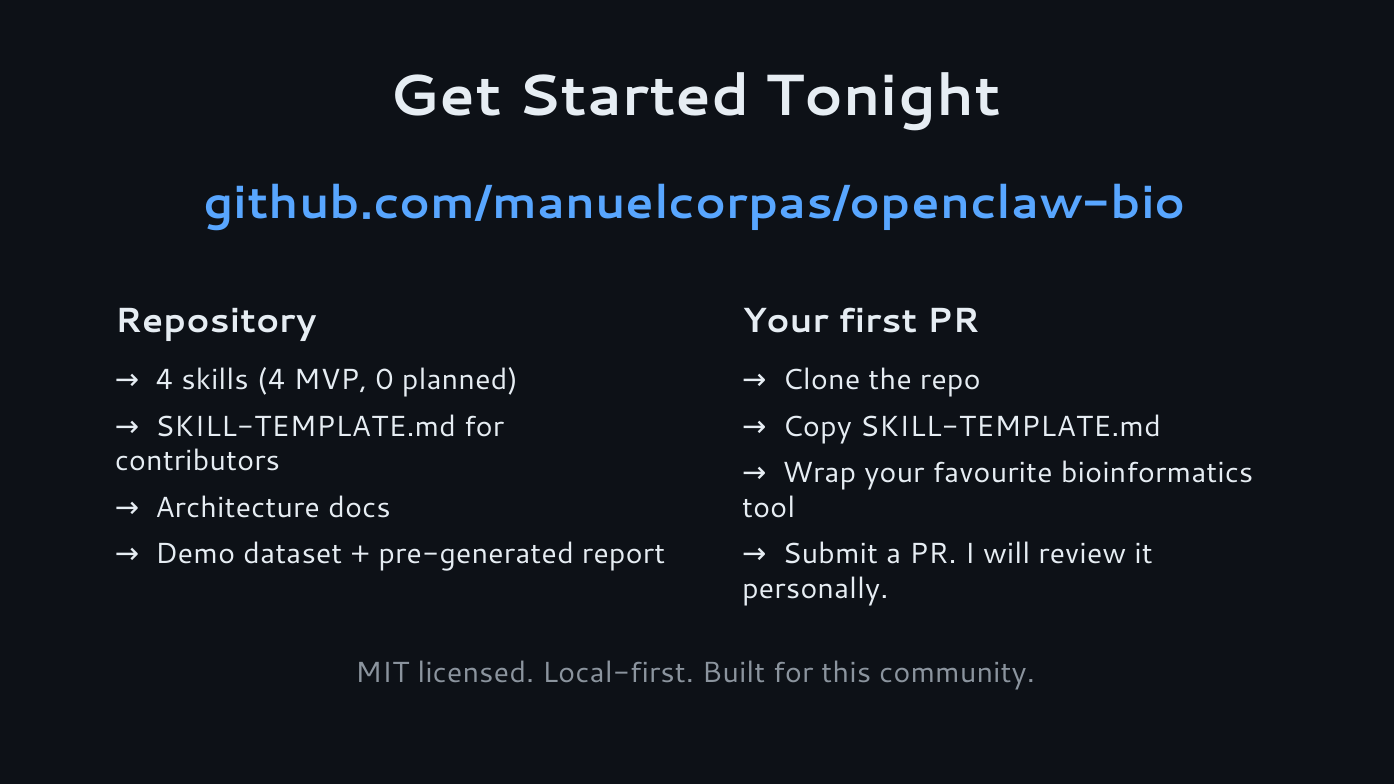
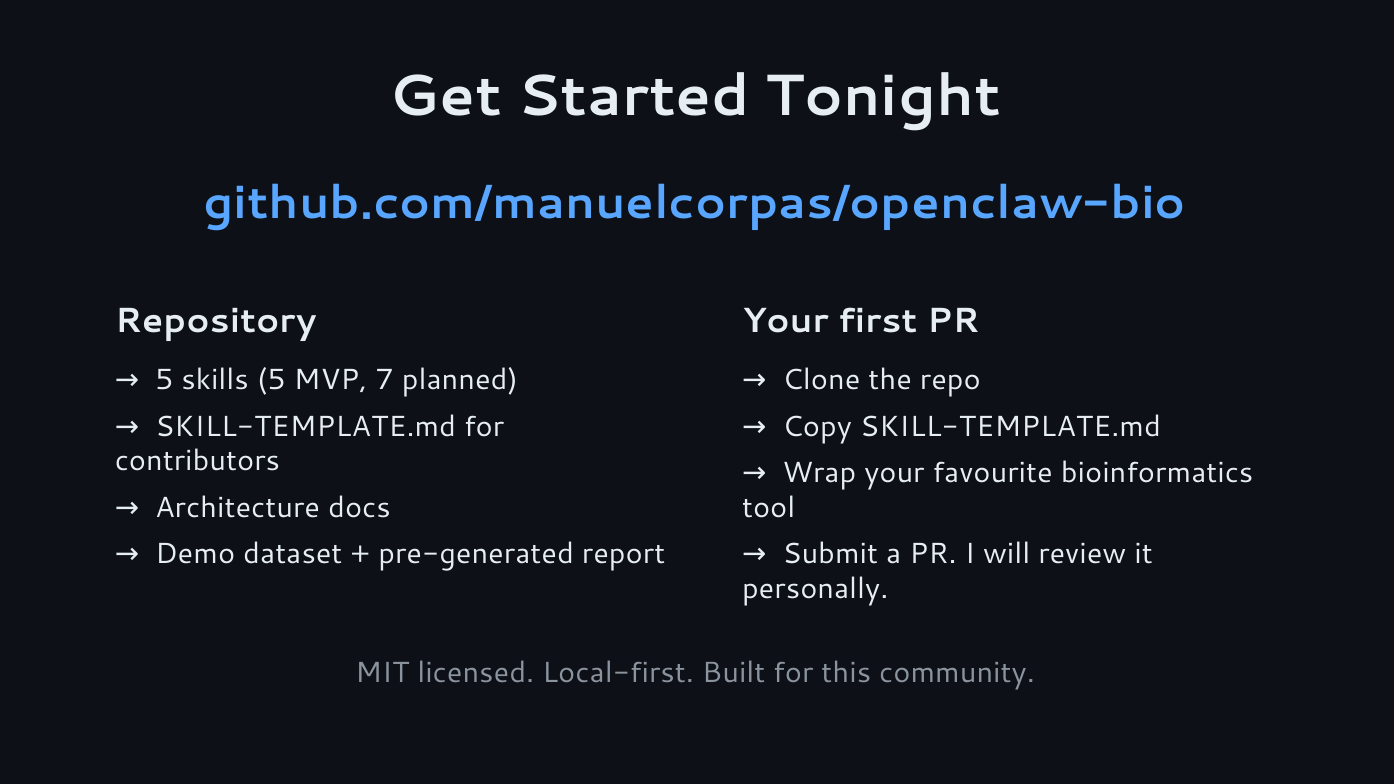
4 at (164, 380): 4 -> 5
skills 4: 4 -> 5
0: 0 -> 7
